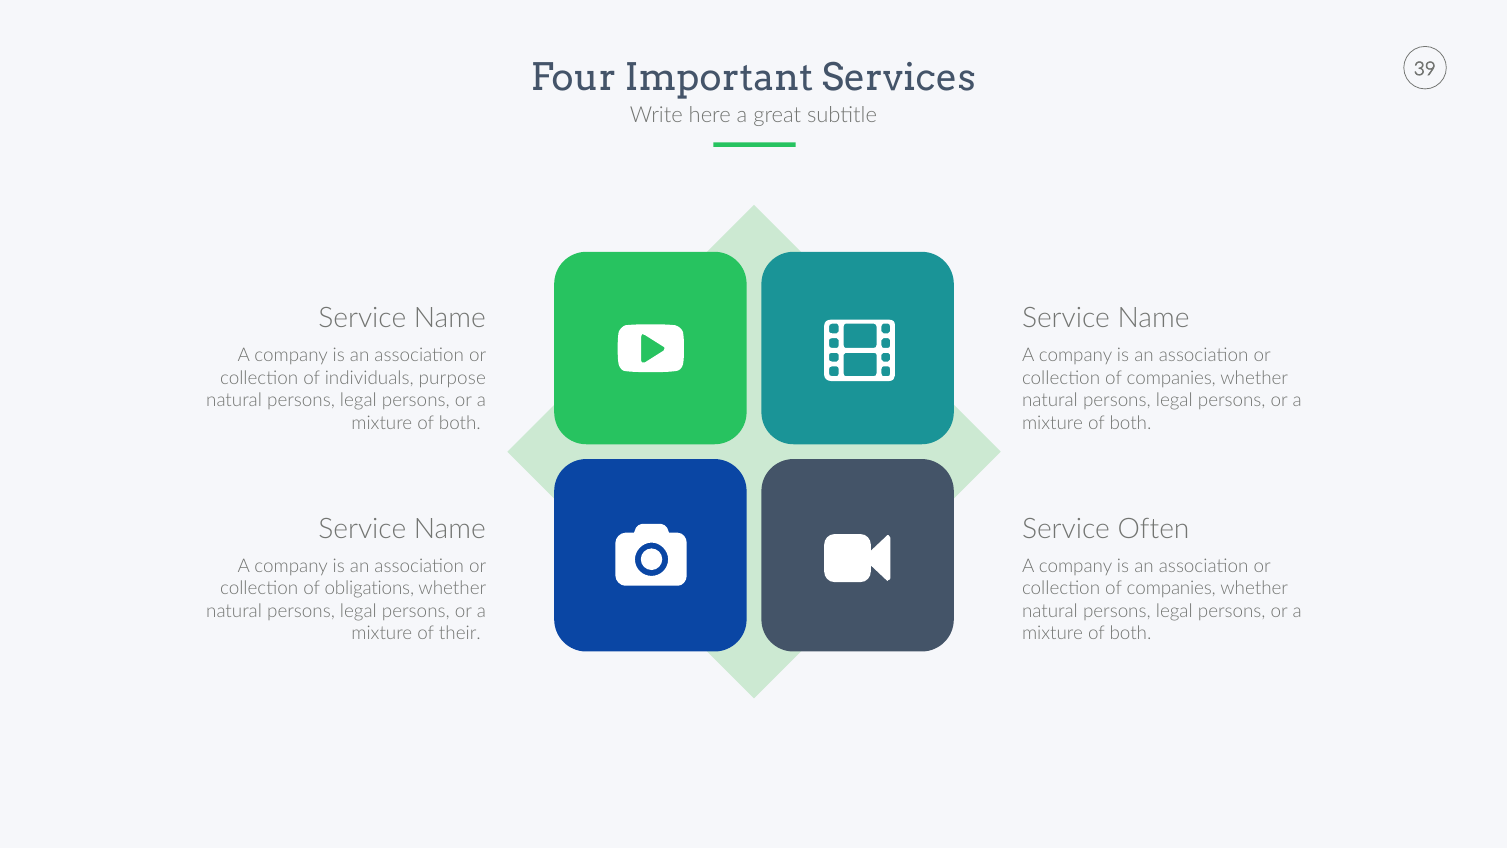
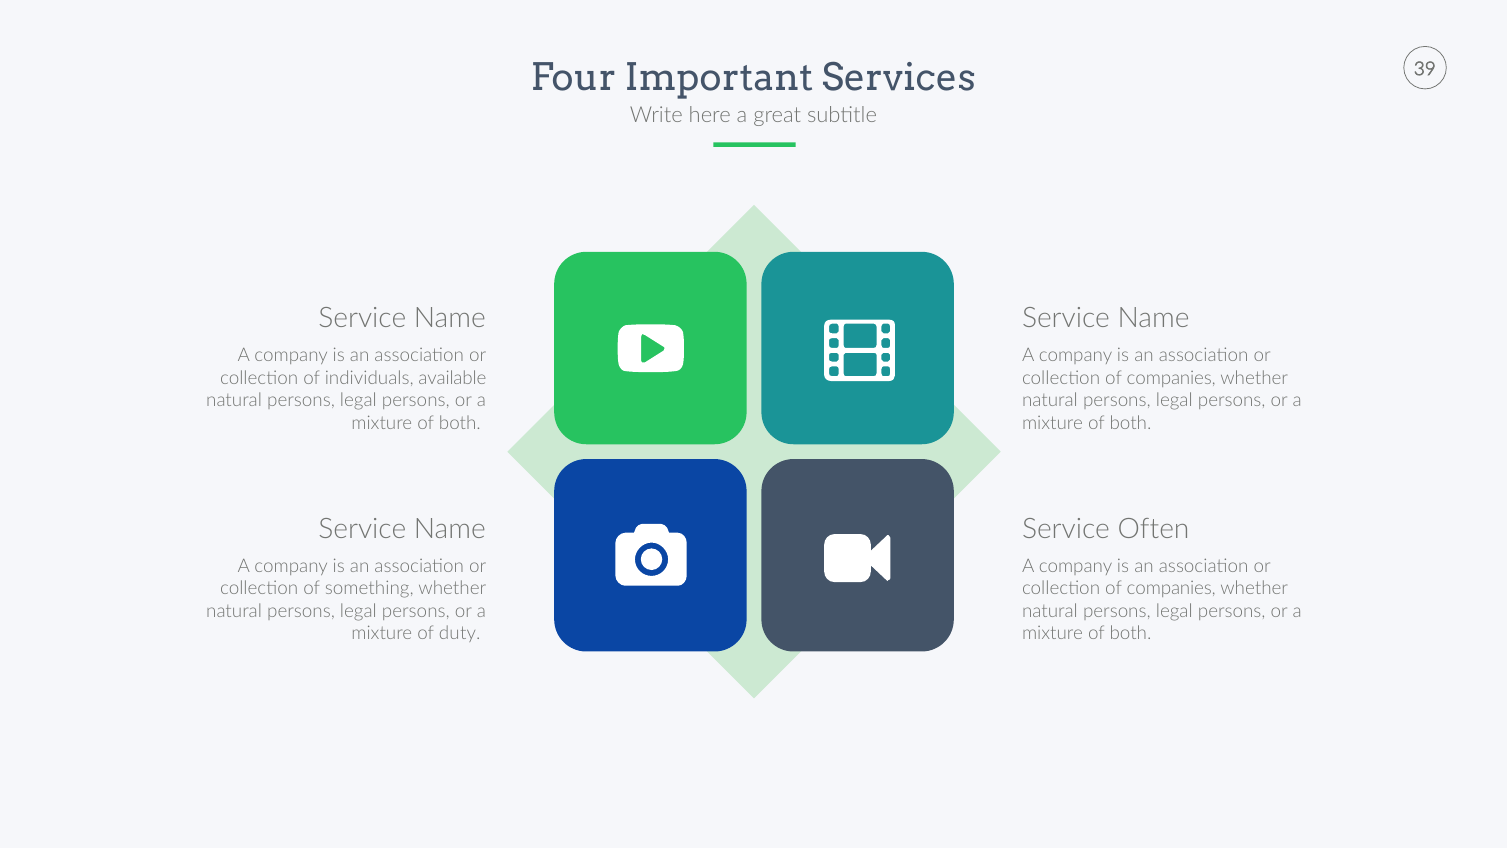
purpose: purpose -> available
obligations: obligations -> something
their: their -> duty
